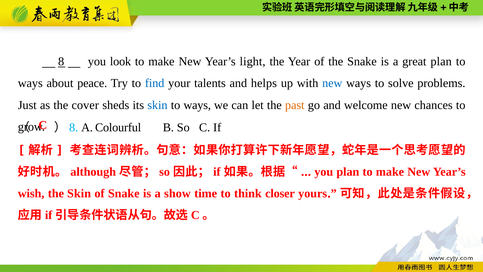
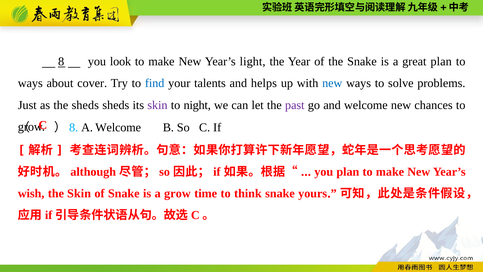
peace: peace -> cover
the cover: cover -> sheds
skin at (157, 105) colour: blue -> purple
ways at (197, 105): ways -> night
past colour: orange -> purple
A Colourful: Colourful -> Welcome
a show: show -> grow
think closer: closer -> snake
